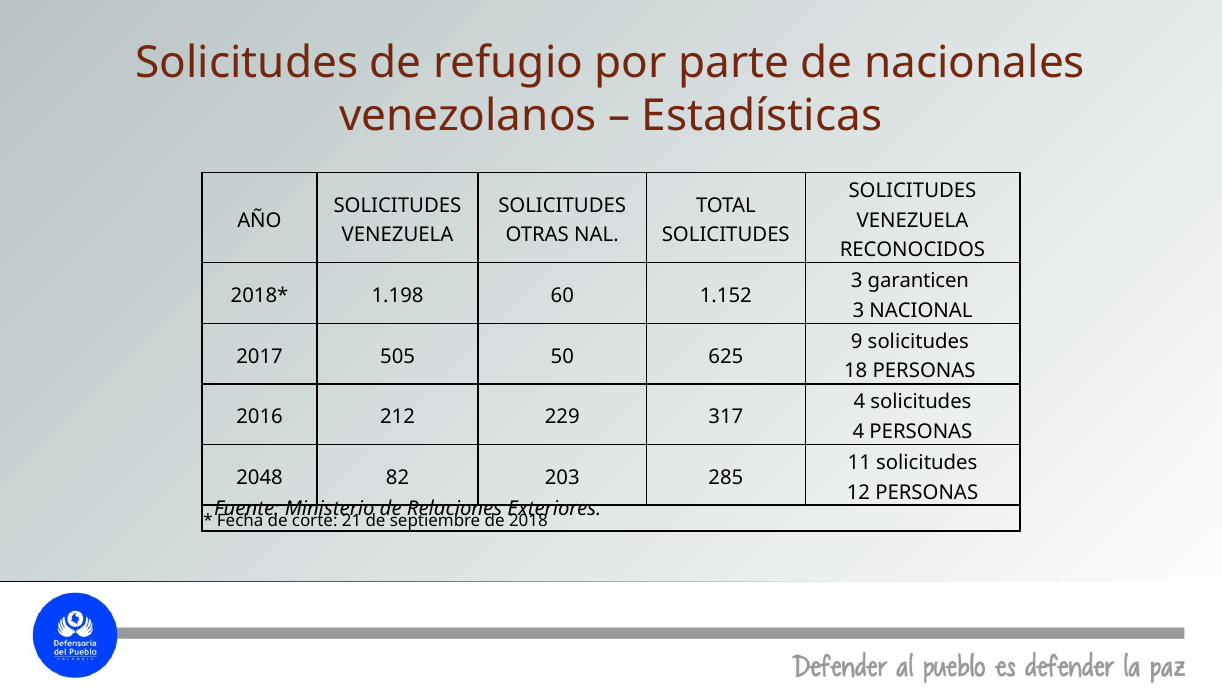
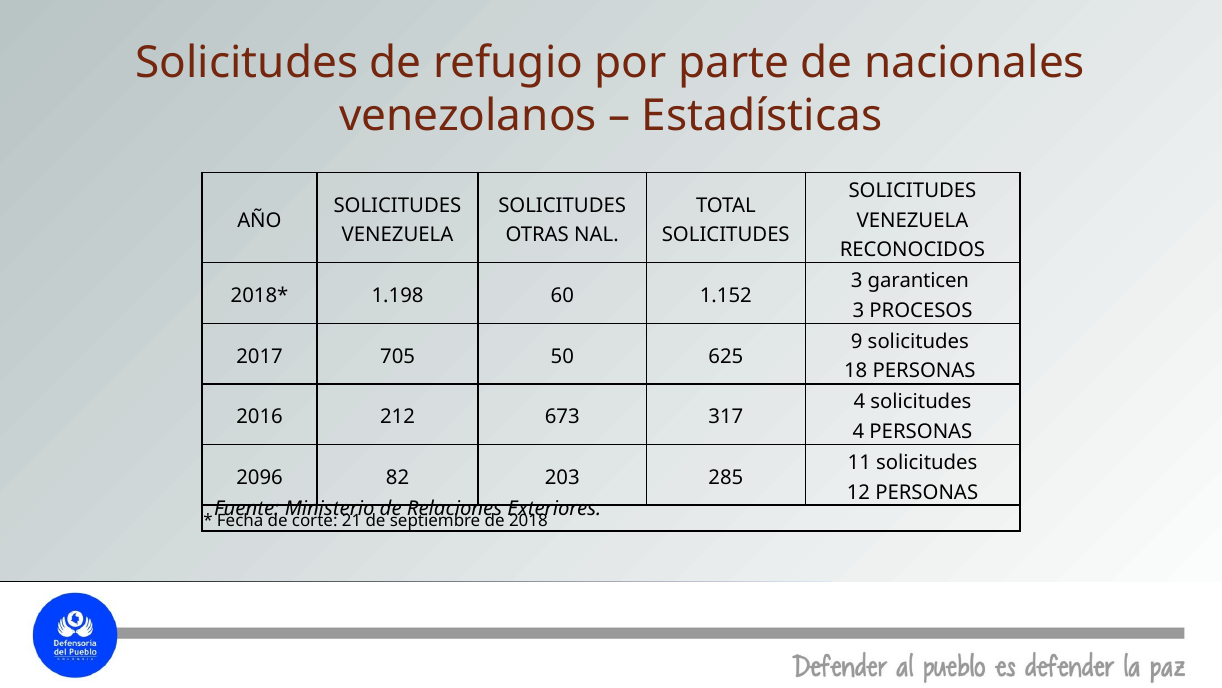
NACIONAL: NACIONAL -> PROCESOS
505: 505 -> 705
229: 229 -> 673
2048: 2048 -> 2096
